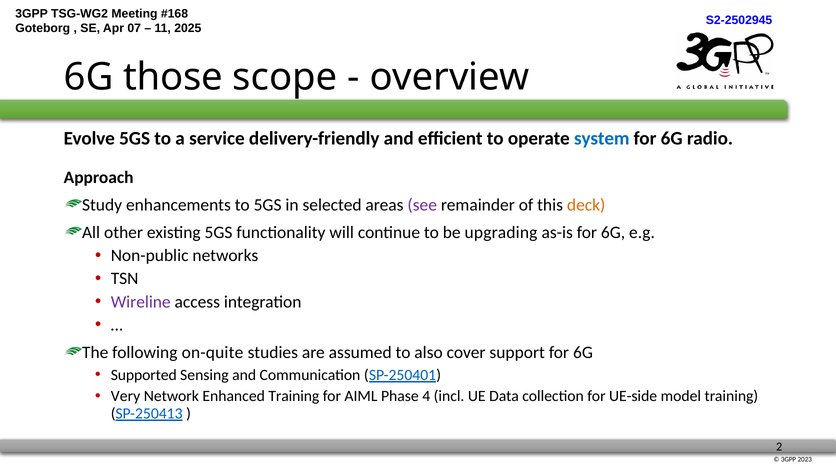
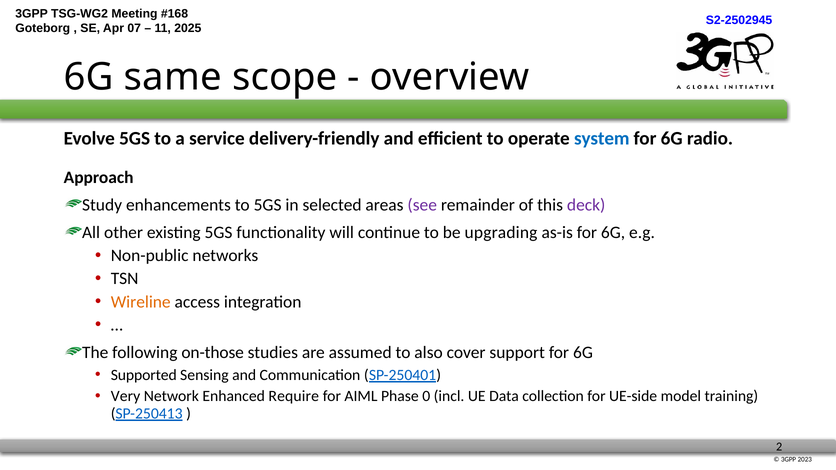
those: those -> same
deck colour: orange -> purple
Wireline colour: purple -> orange
on-quite: on-quite -> on-those
Enhanced Training: Training -> Require
4: 4 -> 0
